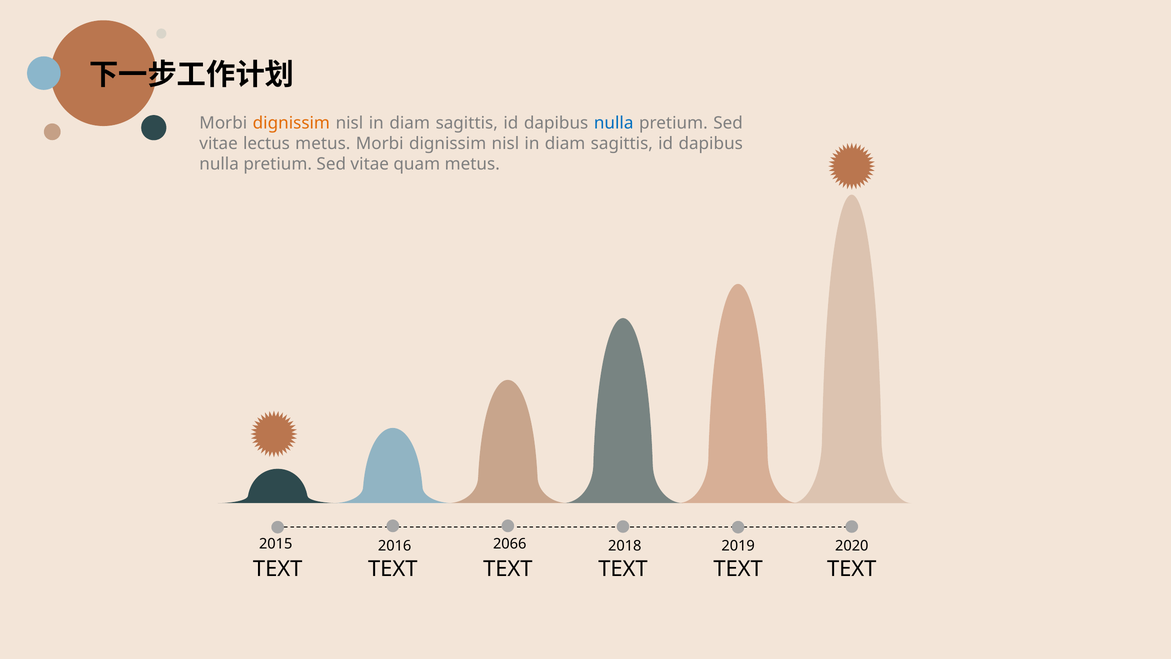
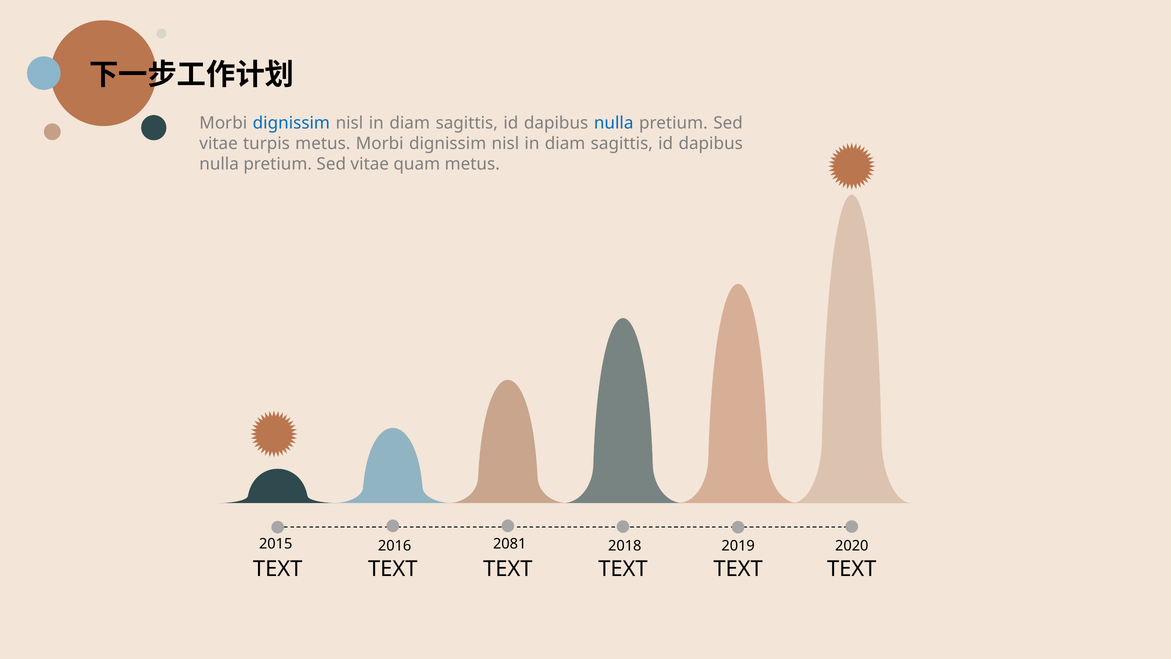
dignissim at (291, 123) colour: orange -> blue
lectus: lectus -> turpis
2066: 2066 -> 2081
